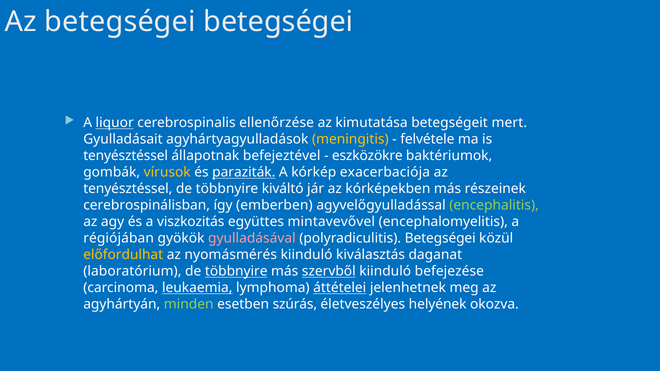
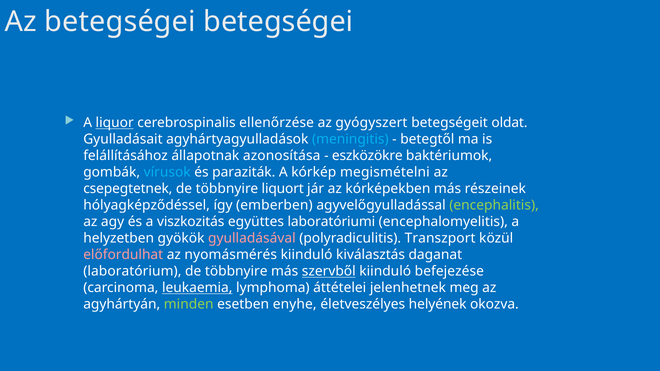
kimutatása: kimutatása -> gyógyszert
mert: mert -> oldat
meningitis colour: yellow -> light blue
felvétele: felvétele -> betegtől
tenyésztéssel at (126, 156): tenyésztéssel -> felállításához
befejeztével: befejeztével -> azonosítása
vírusok colour: yellow -> light blue
paraziták underline: present -> none
exacerbaciója: exacerbaciója -> megismételni
tenyésztéssel at (128, 189): tenyésztéssel -> csepegtetnek
kiváltó: kiváltó -> liquort
cerebrospinálisban: cerebrospinálisban -> hólyagképződéssel
mintavevővel: mintavevővel -> laboratóriumi
régiójában: régiójában -> helyzetben
polyradiculitis Betegségei: Betegségei -> Transzport
előfordulhat colour: yellow -> pink
többnyire at (236, 272) underline: present -> none
áttételei underline: present -> none
szúrás: szúrás -> enyhe
